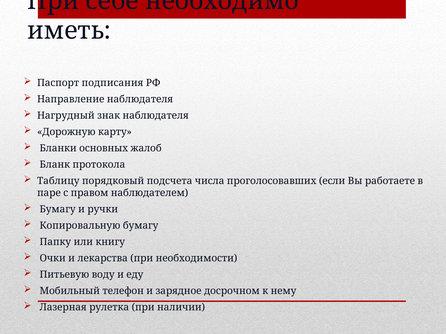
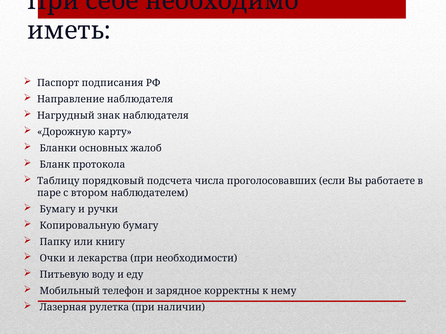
правом: правом -> втором
досрочном: досрочном -> корректны
